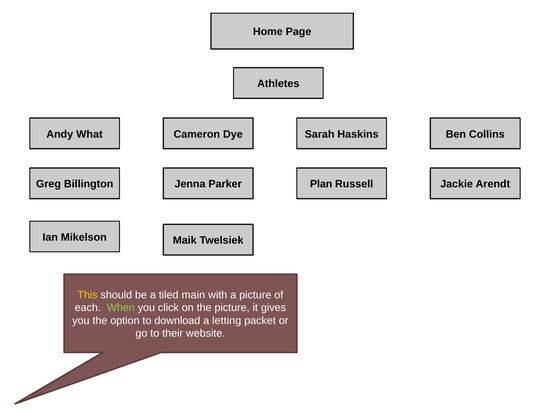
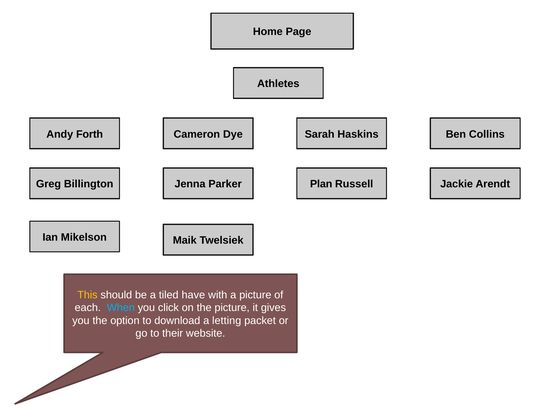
What: What -> Forth
main: main -> have
When colour: light green -> light blue
